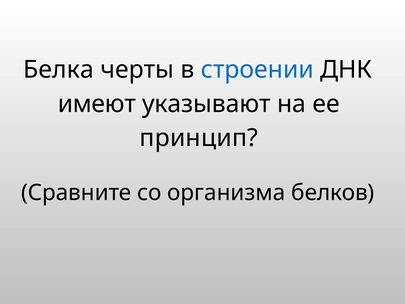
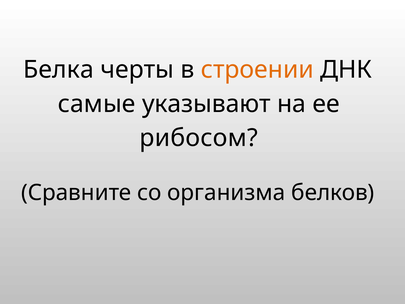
строении colour: blue -> orange
имеют: имеют -> самые
принцип: принцип -> рибосом
